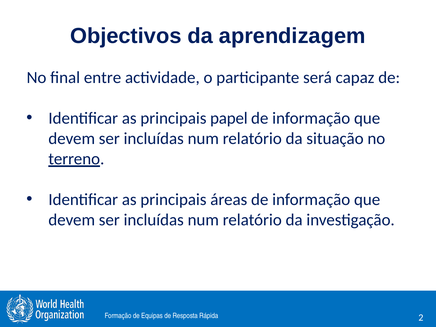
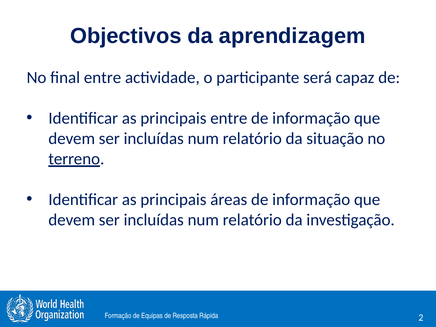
principais papel: papel -> entre
